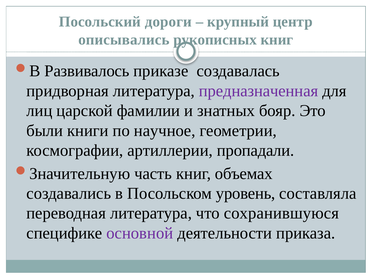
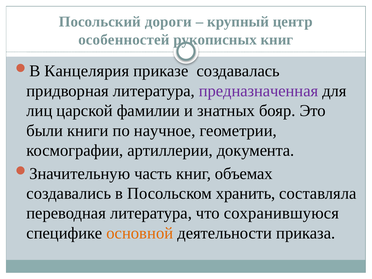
описывались: описывались -> особенностей
Развивалось: Развивалось -> Канцелярия
пропадали: пропадали -> документа
уровень: уровень -> хранить
основной colour: purple -> orange
